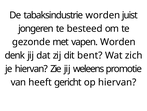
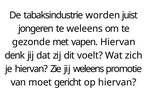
te besteed: besteed -> weleens
vapen Worden: Worden -> Hiervan
bent: bent -> voelt
heeft: heeft -> moet
